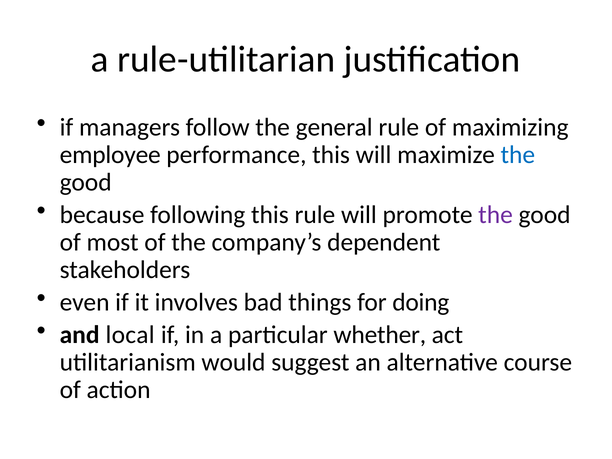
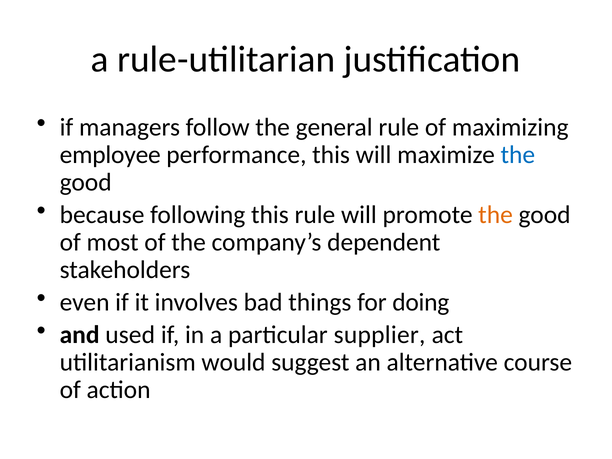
the at (496, 215) colour: purple -> orange
local: local -> used
whether: whether -> supplier
